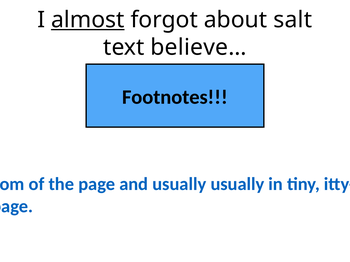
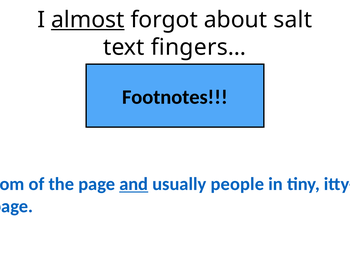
believe…: believe… -> fingers…
and underline: none -> present
usually usually: usually -> people
